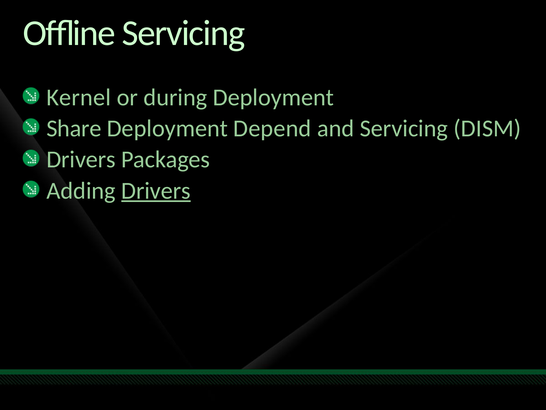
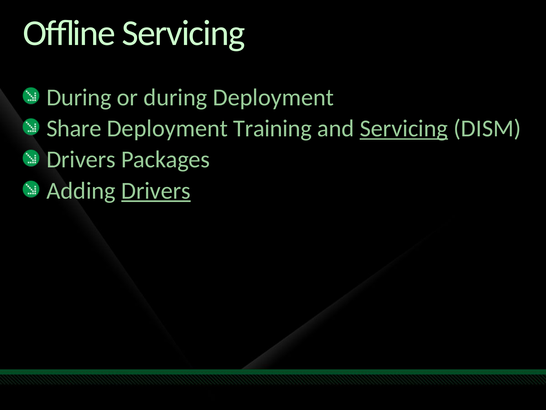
Kernel at (79, 97): Kernel -> During
Depend: Depend -> Training
Servicing at (404, 128) underline: none -> present
